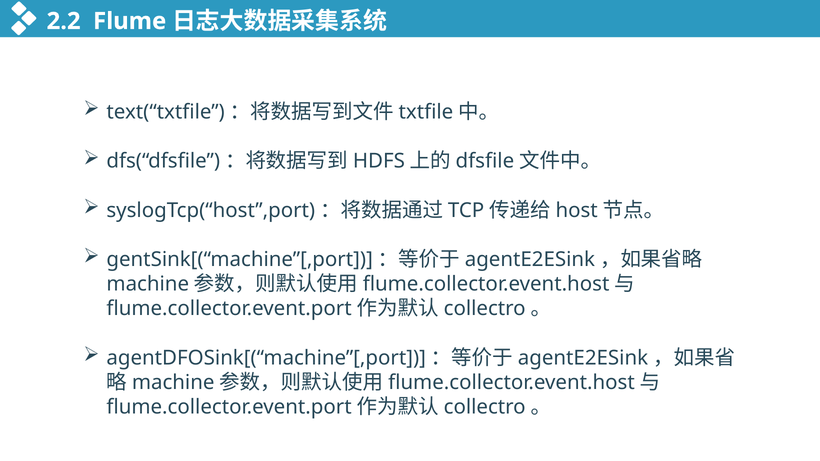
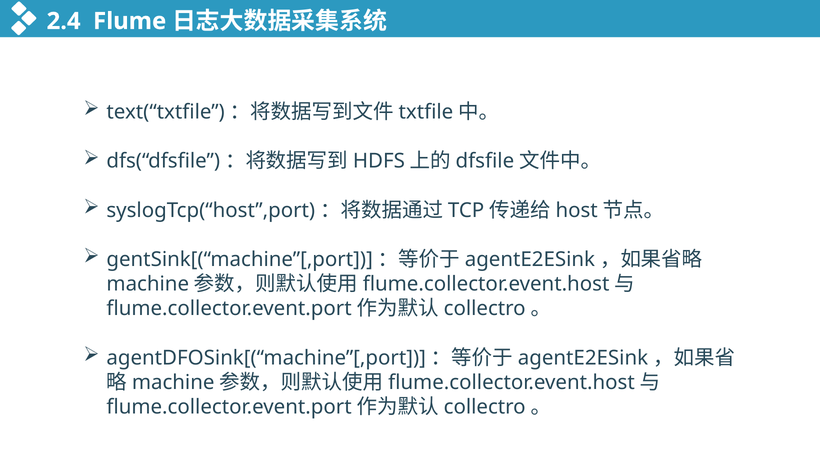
2.2: 2.2 -> 2.4
